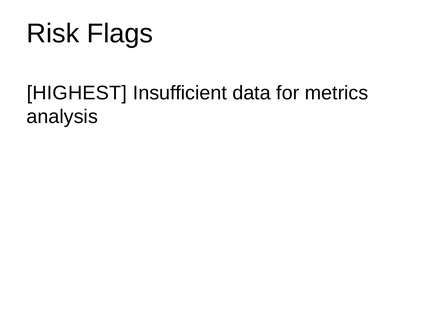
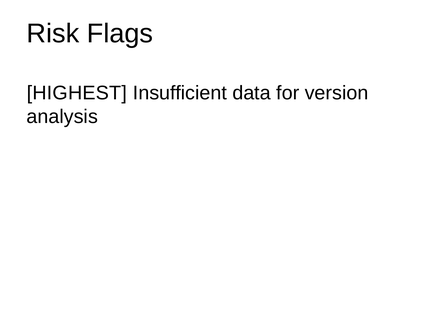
metrics: metrics -> version
